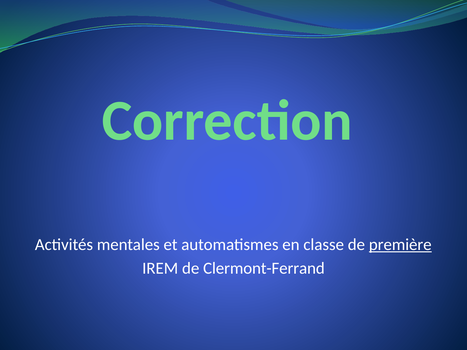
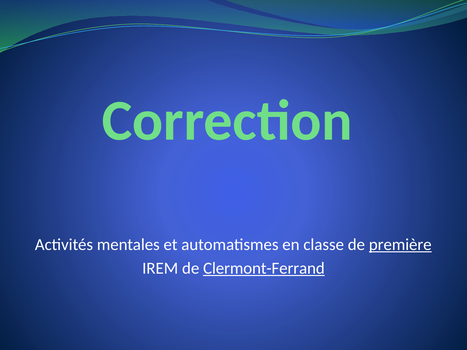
Clermont-Ferrand underline: none -> present
